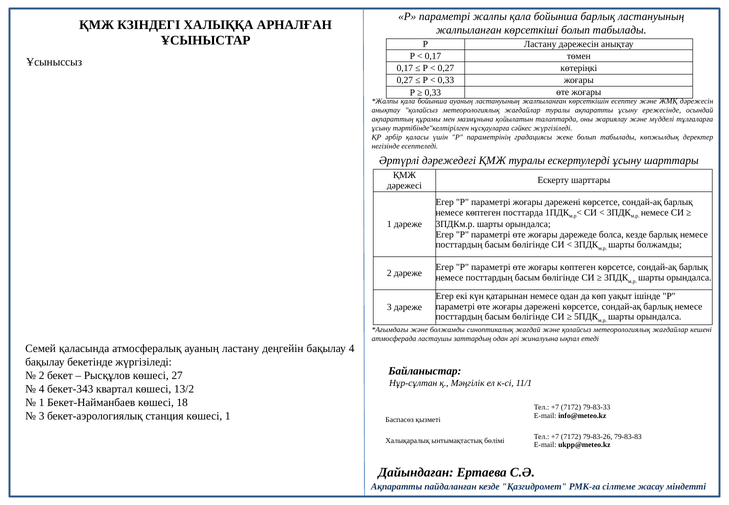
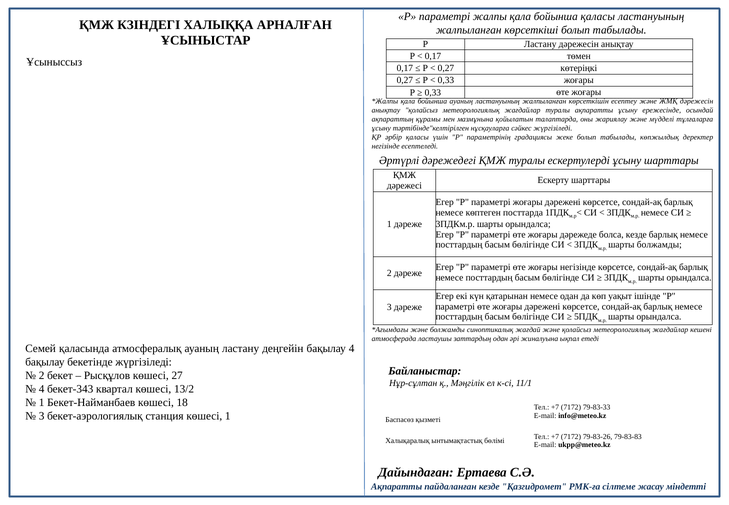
бойынша барлық: барлық -> қаласы
жоғары көптеген: көптеген -> негізінде
